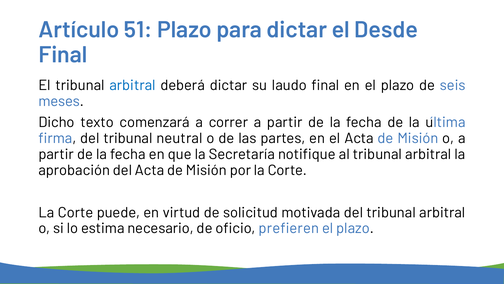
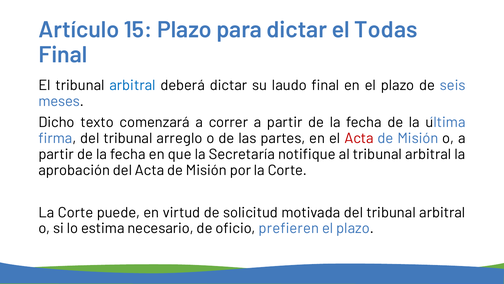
51: 51 -> 15
Desde: Desde -> Todas
neutral: neutral -> arreglo
Acta at (359, 138) colour: black -> red
